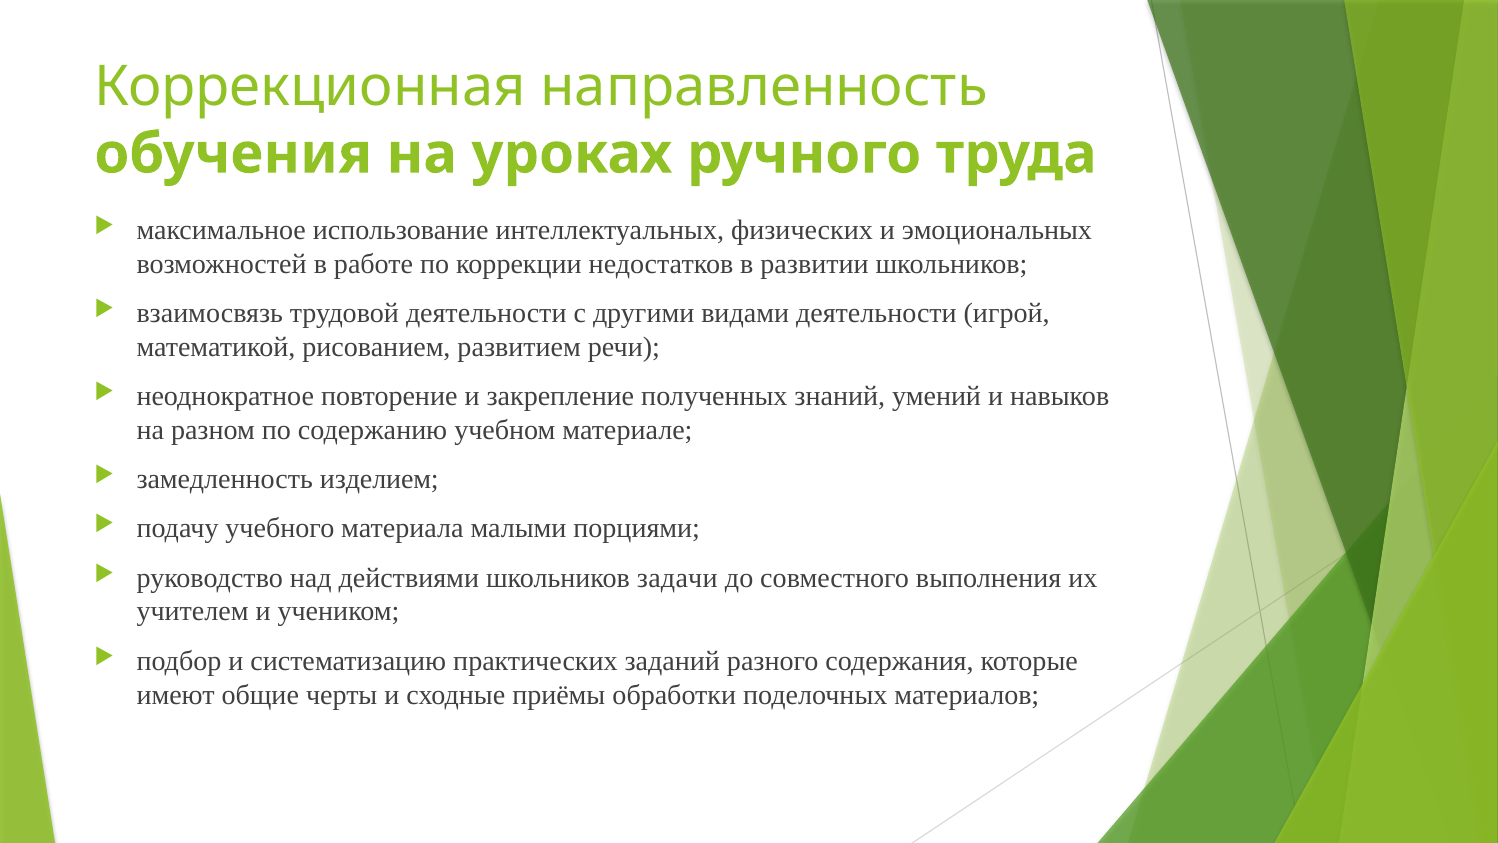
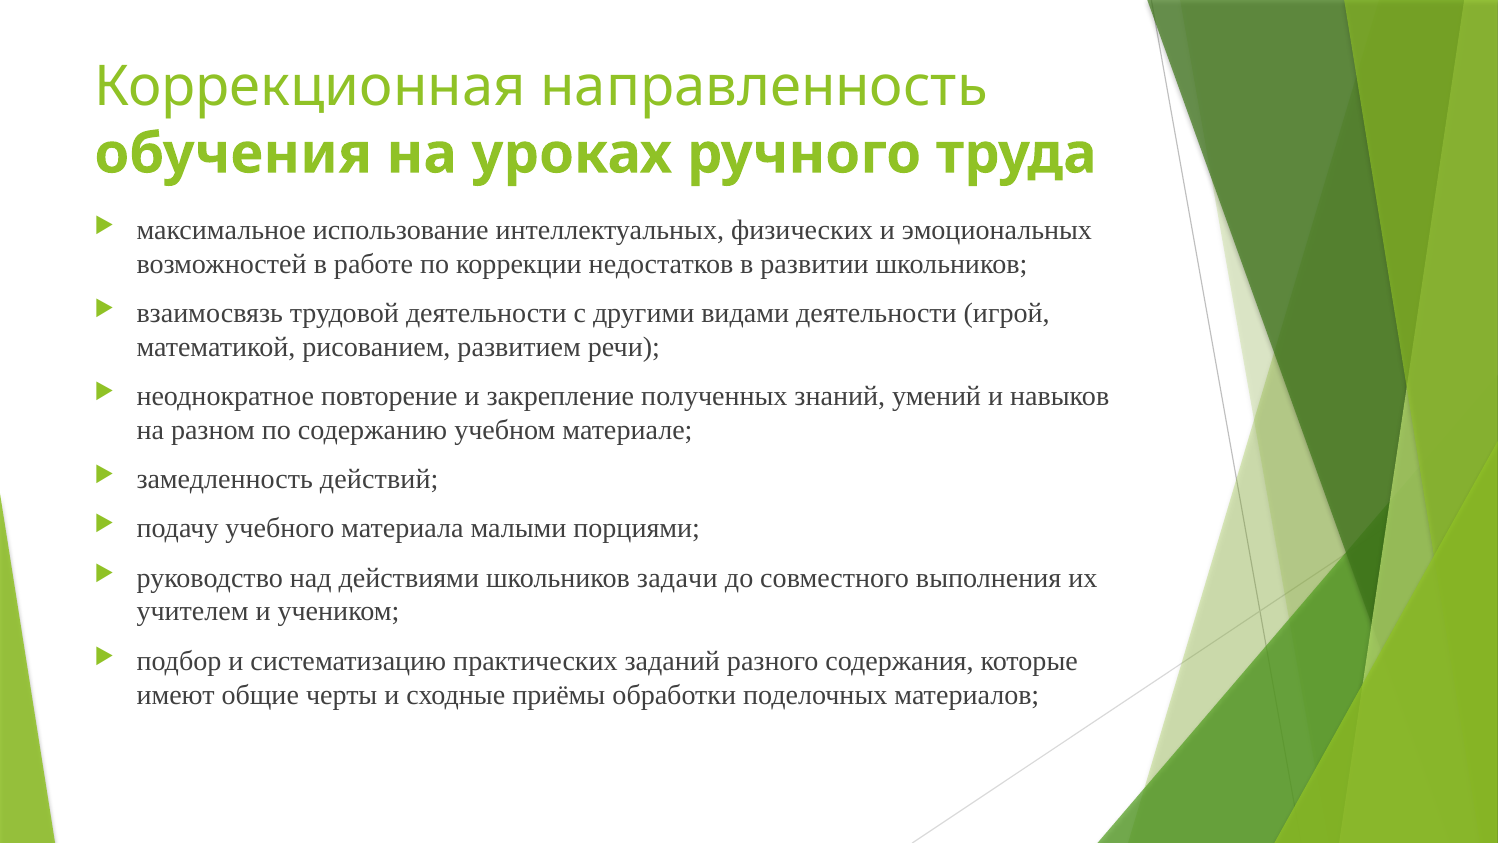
изделием: изделием -> действий
